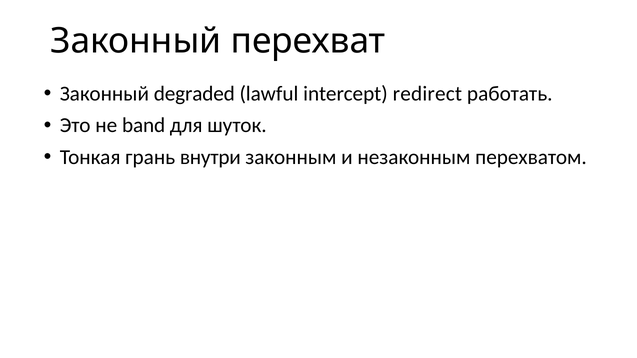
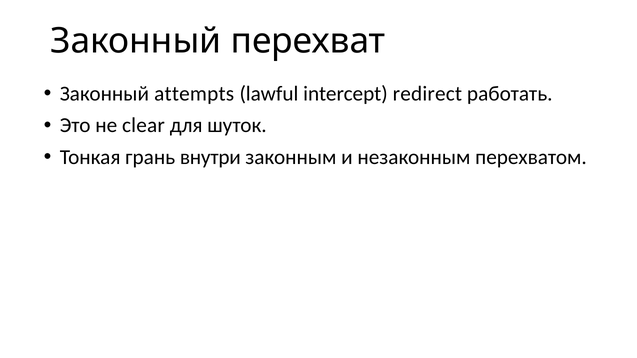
degraded: degraded -> attempts
band: band -> clear
